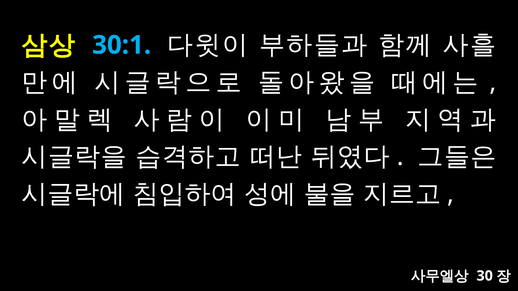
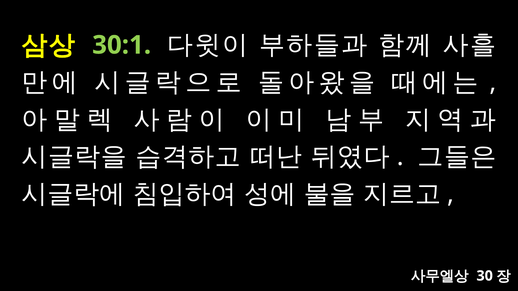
30:1 colour: light blue -> light green
